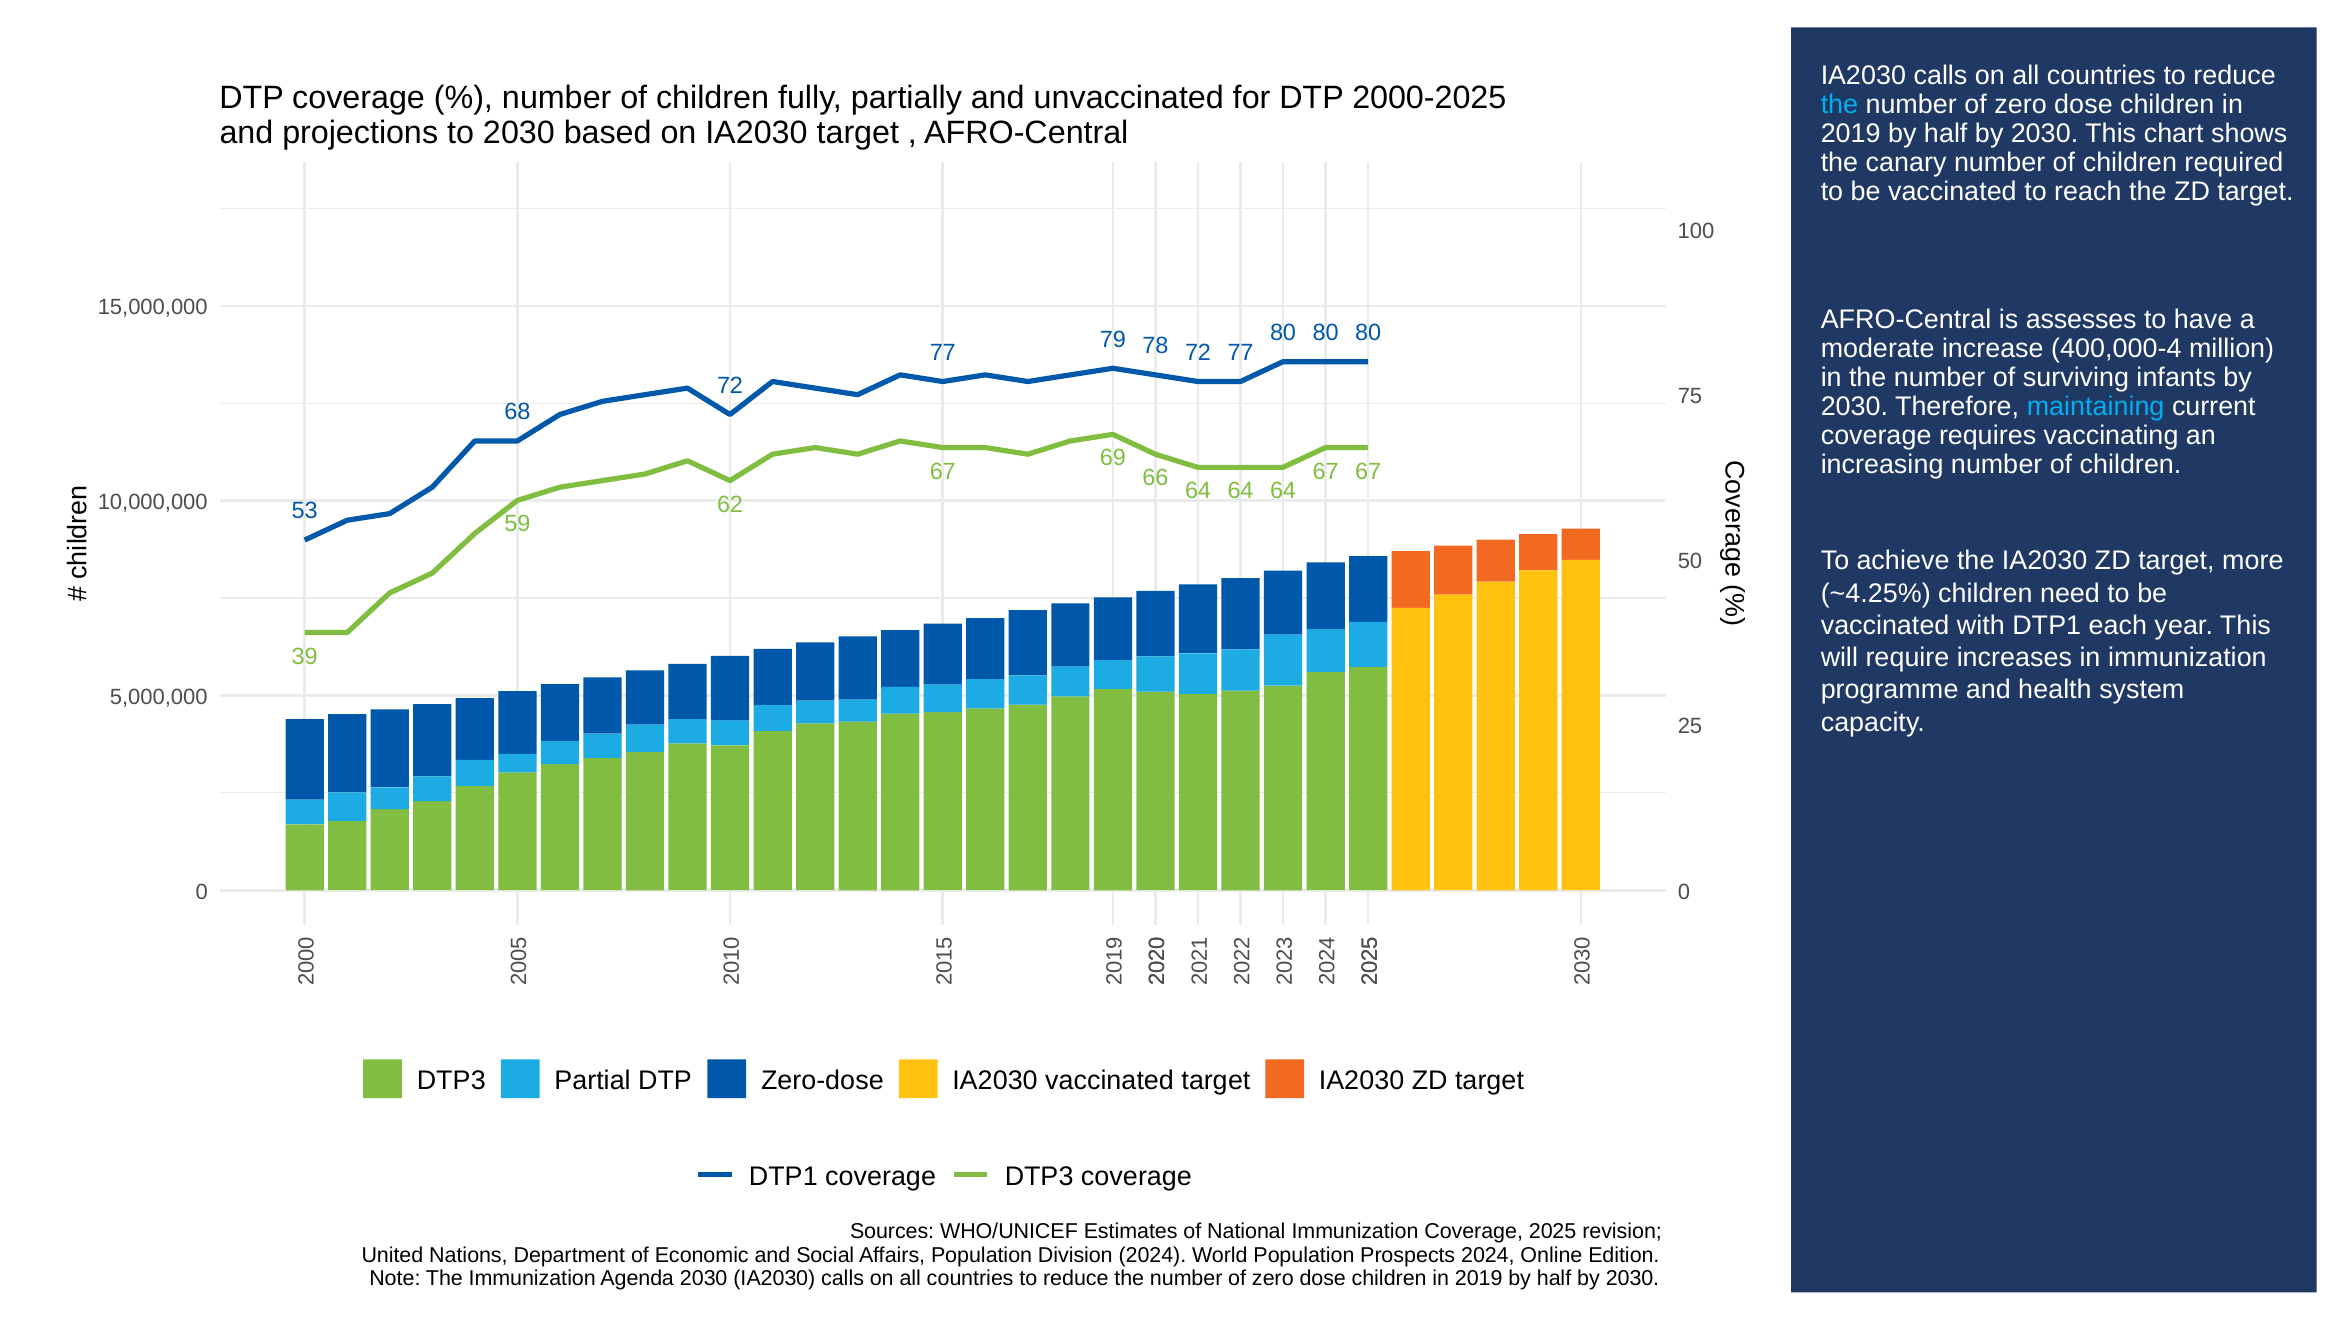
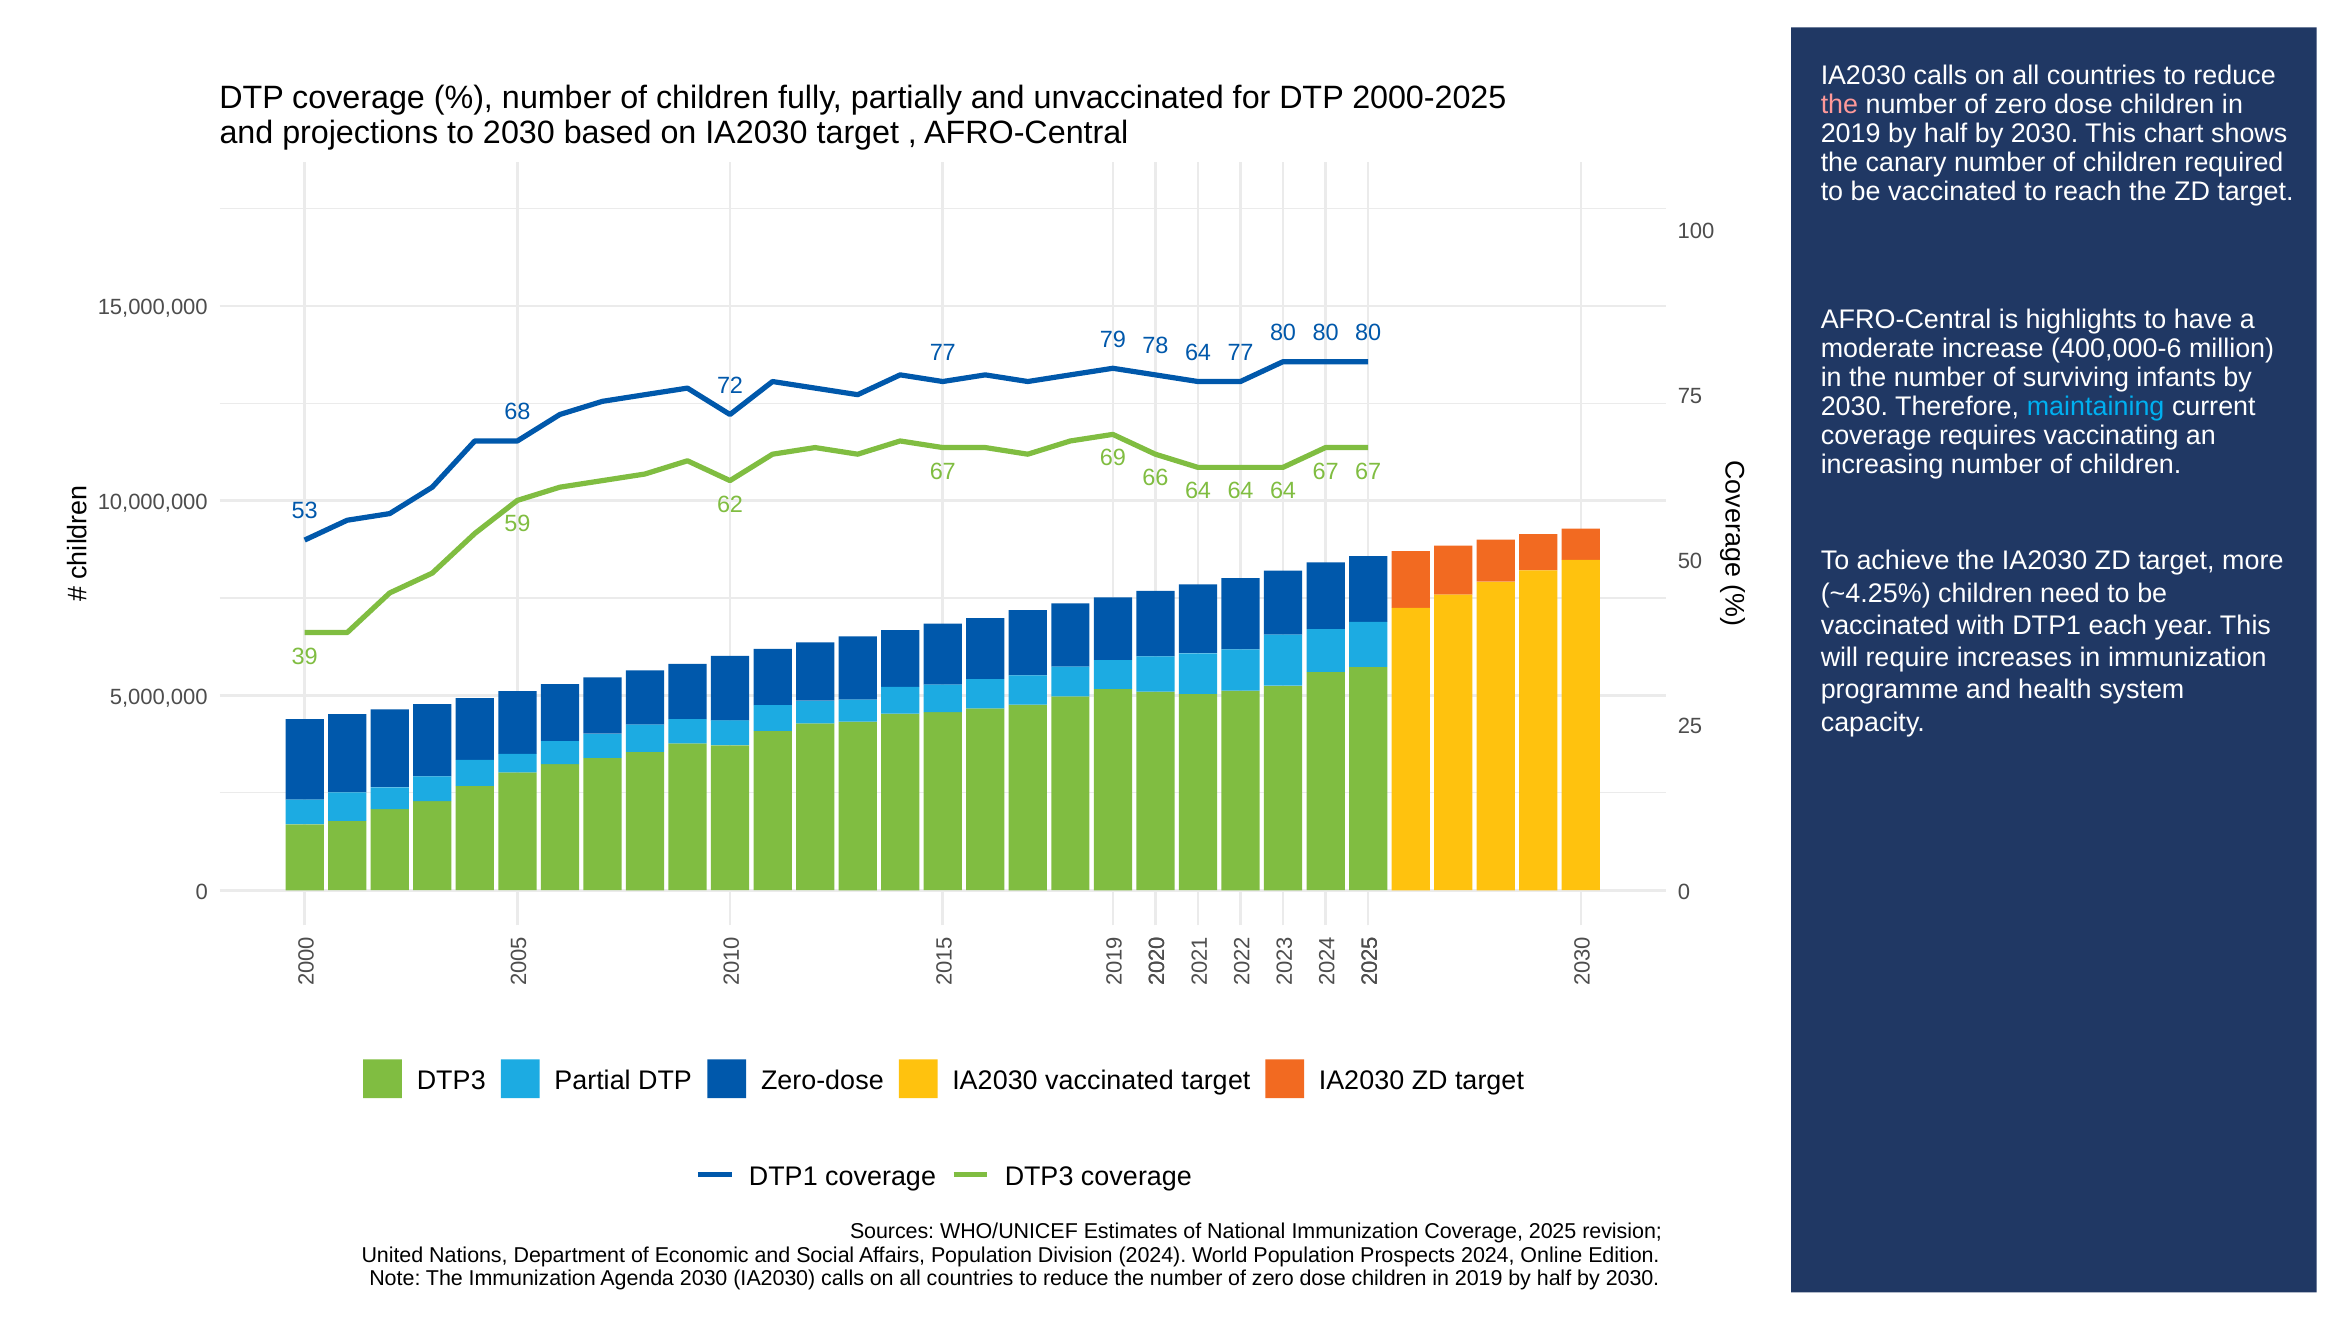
the at (1839, 105) colour: light blue -> pink
assesses: assesses -> highlights
78 72: 72 -> 64
400,000-4: 400,000-4 -> 400,000-6
